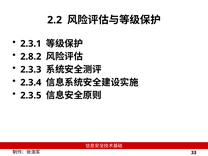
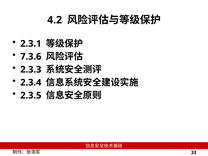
2.2: 2.2 -> 4.2
2.8.2: 2.8.2 -> 7.3.6
